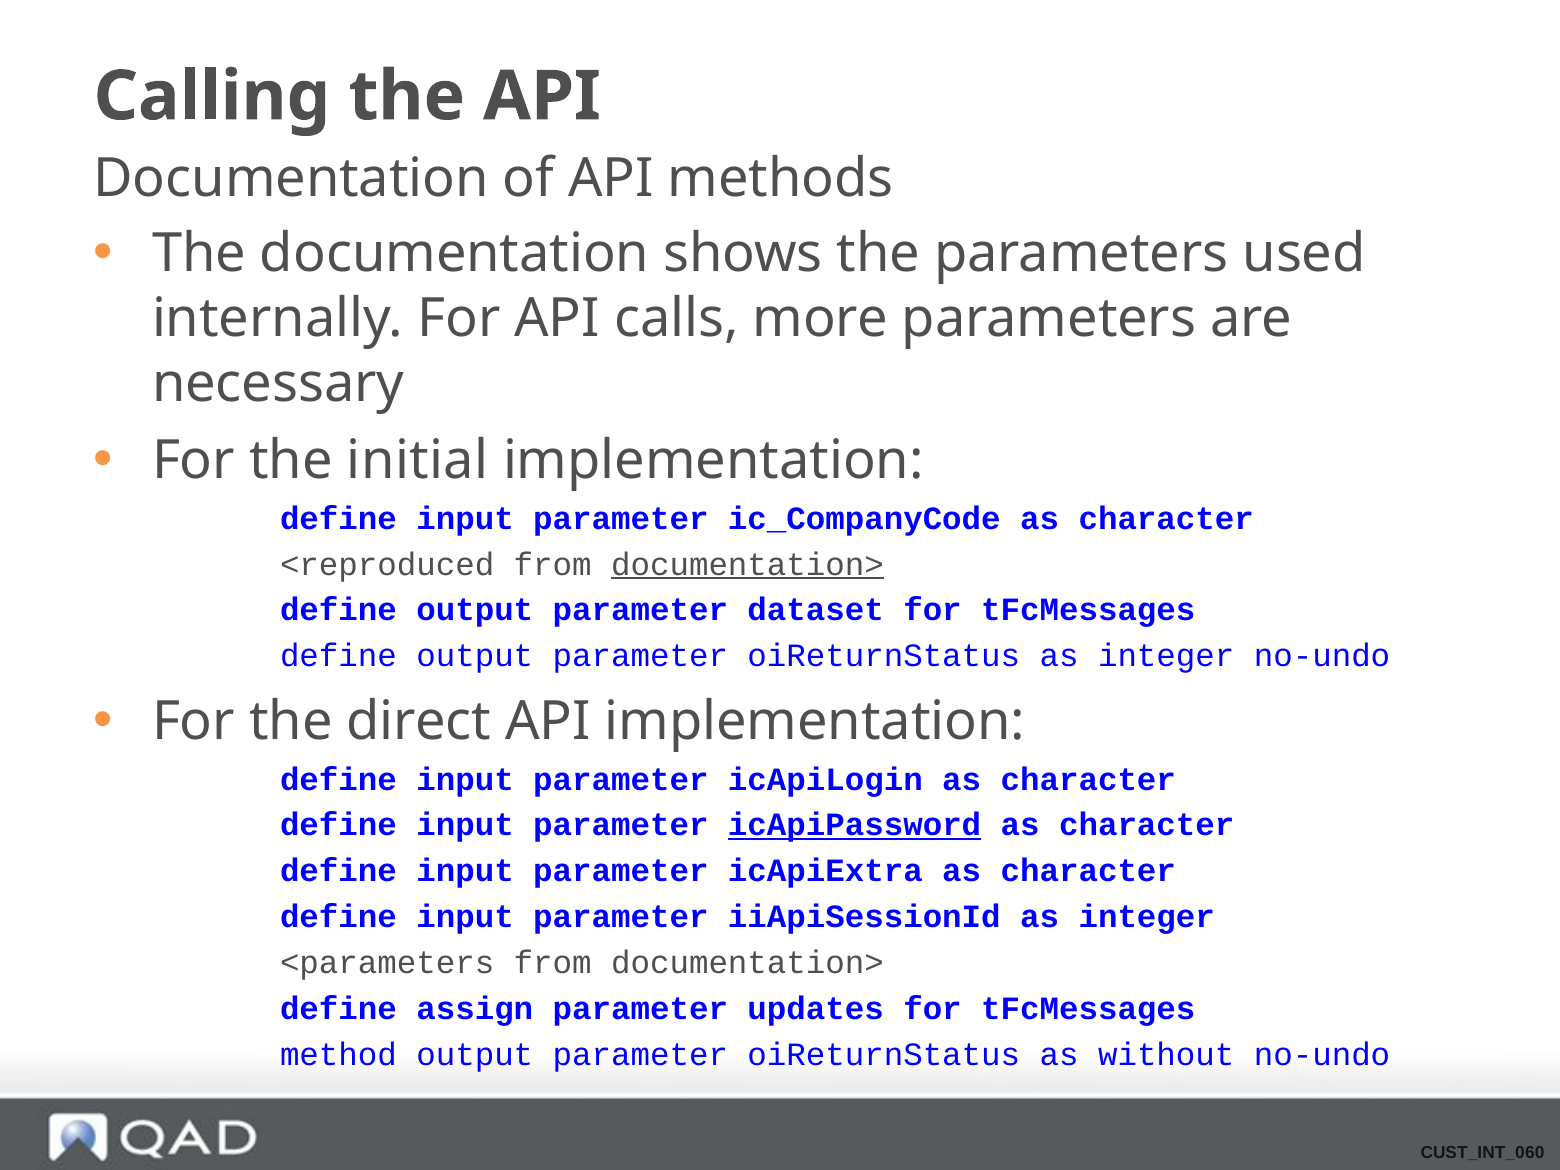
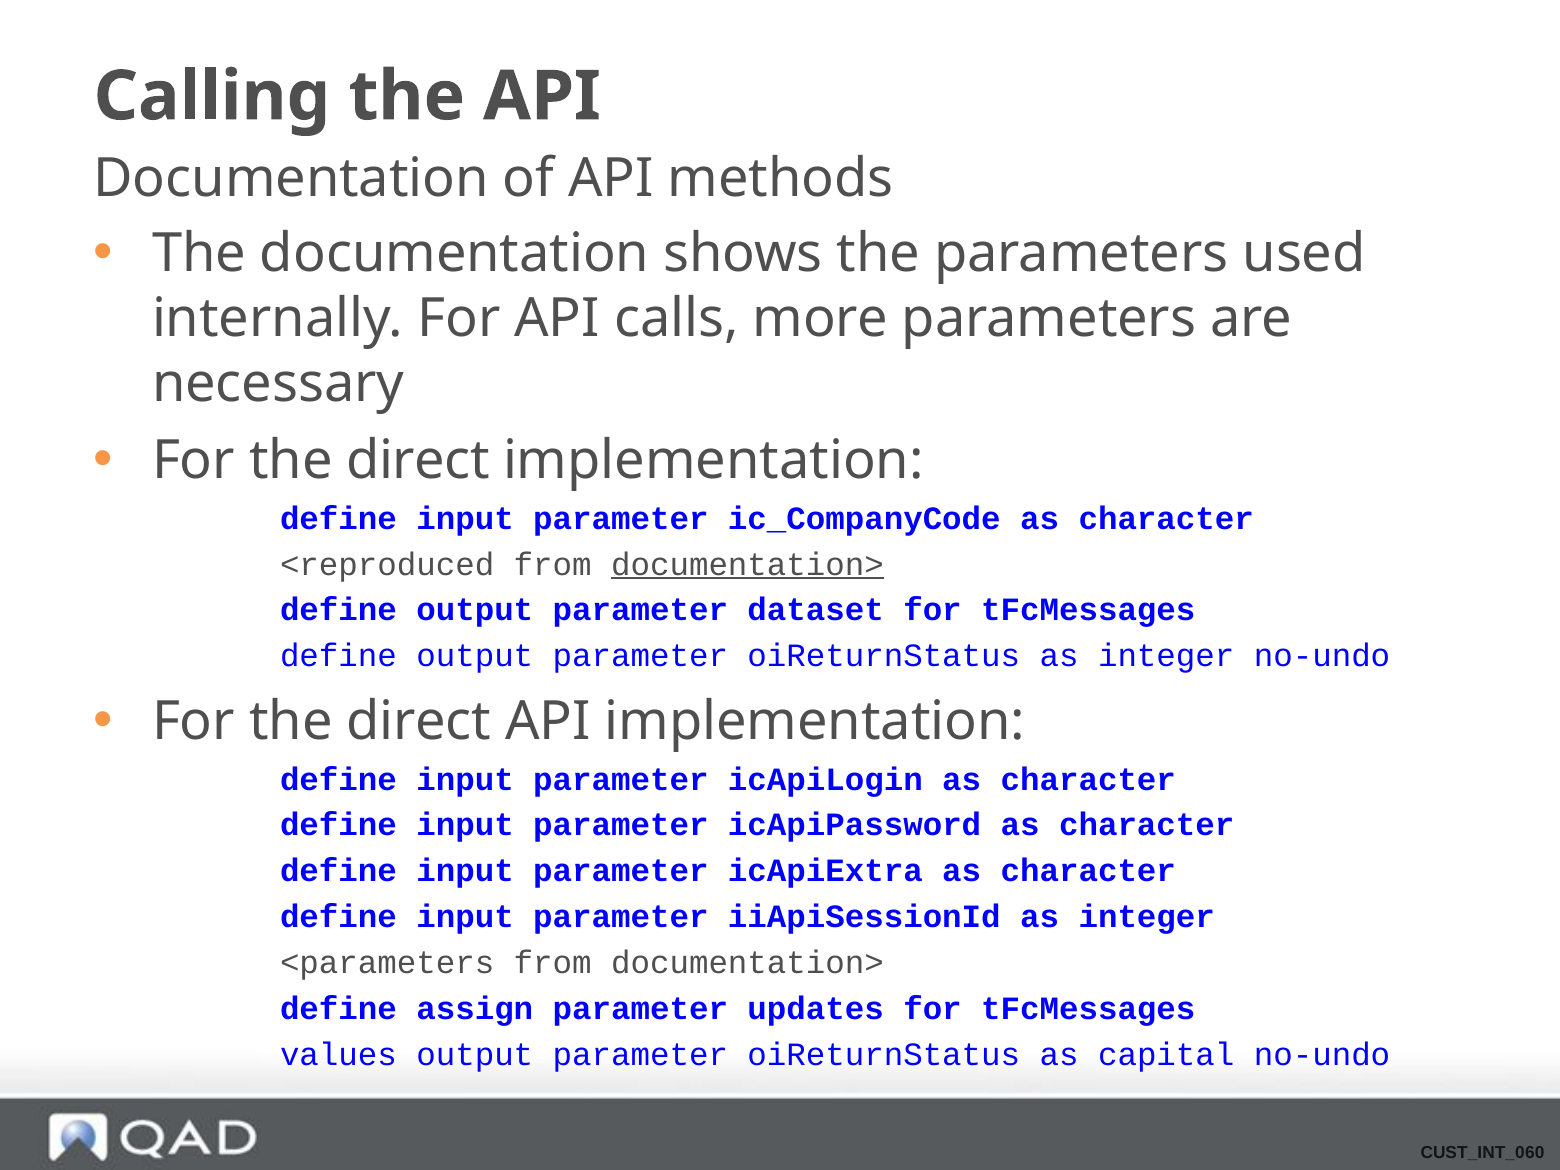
initial at (418, 461): initial -> direct
icApiPassword underline: present -> none
method: method -> values
without: without -> capital
